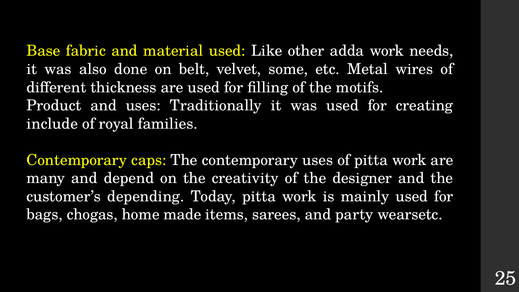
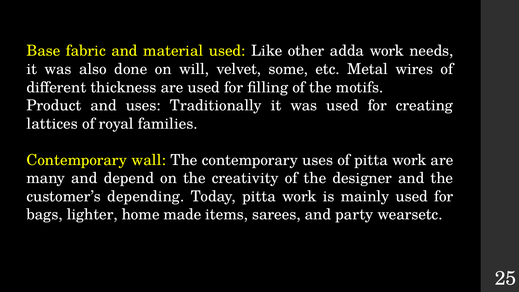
belt: belt -> will
include: include -> lattices
caps: caps -> wall
chogas: chogas -> lighter
